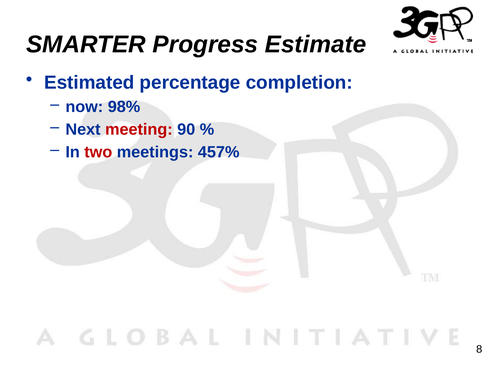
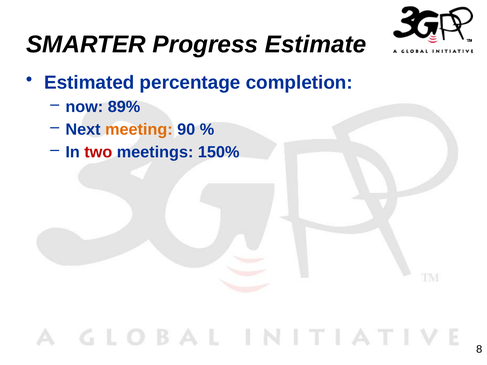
98%: 98% -> 89%
meeting colour: red -> orange
457%: 457% -> 150%
